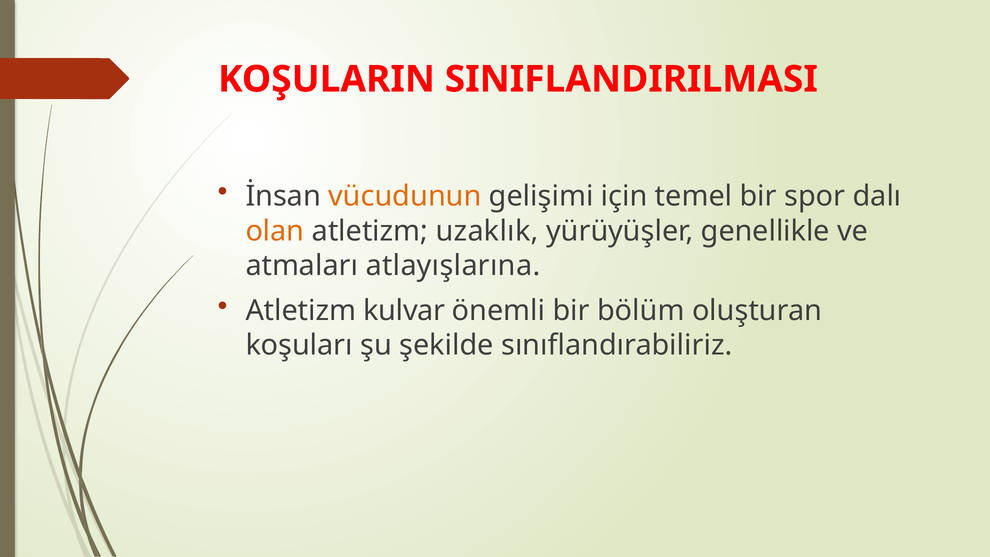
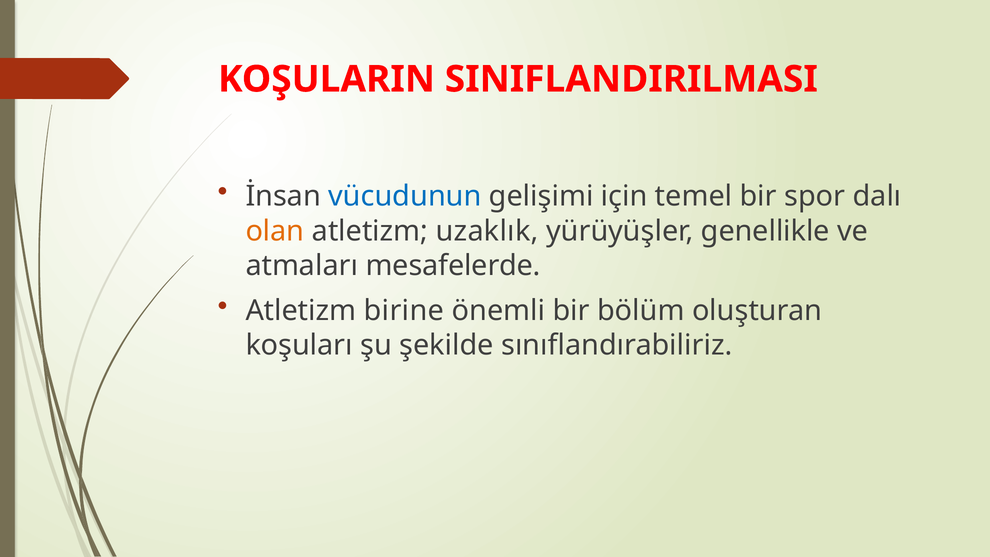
vücudunun colour: orange -> blue
atlayışlarına: atlayışlarına -> mesafelerde
kulvar: kulvar -> birine
